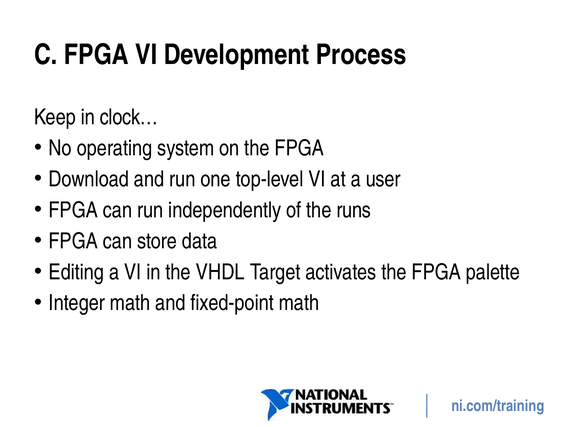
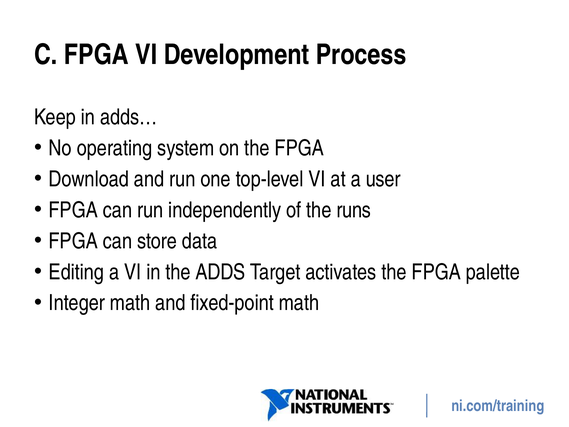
clock…: clock… -> adds…
VHDL: VHDL -> ADDS
